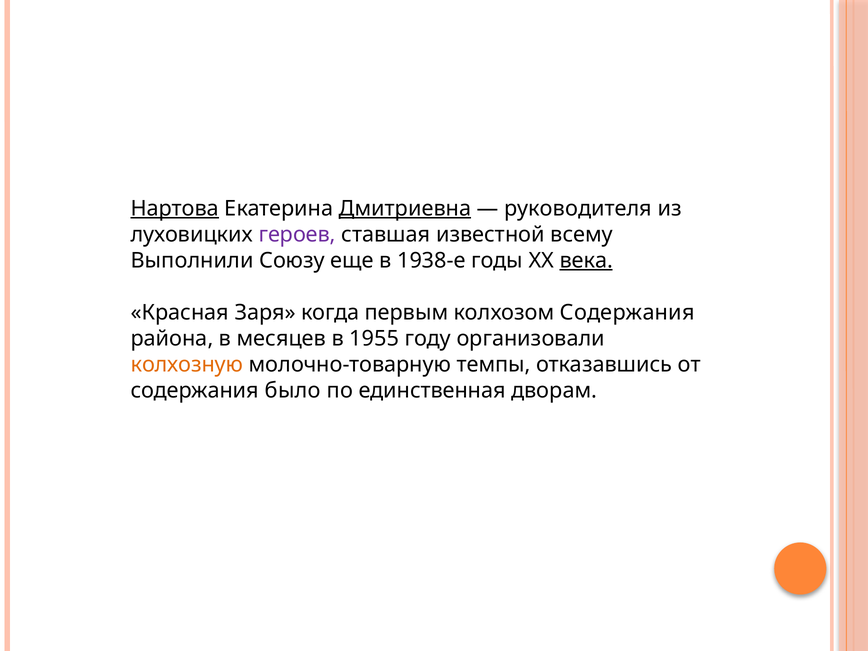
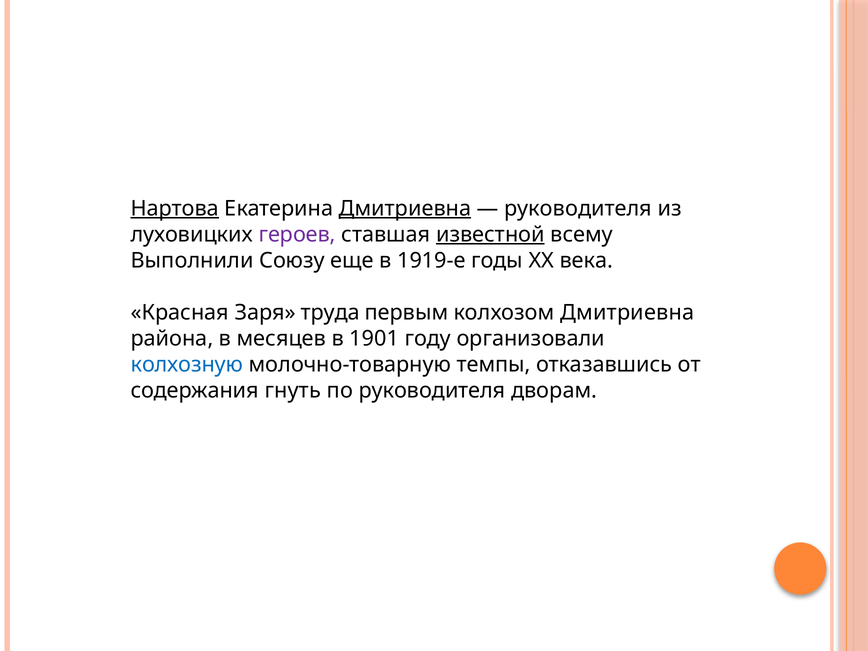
известной underline: none -> present
1938-е: 1938-е -> 1919-е
века underline: present -> none
когда: когда -> труда
колхозом Содержания: Содержания -> Дмитриевна
1955: 1955 -> 1901
колхозную colour: orange -> blue
было: было -> гнуть
по единственная: единственная -> руководителя
